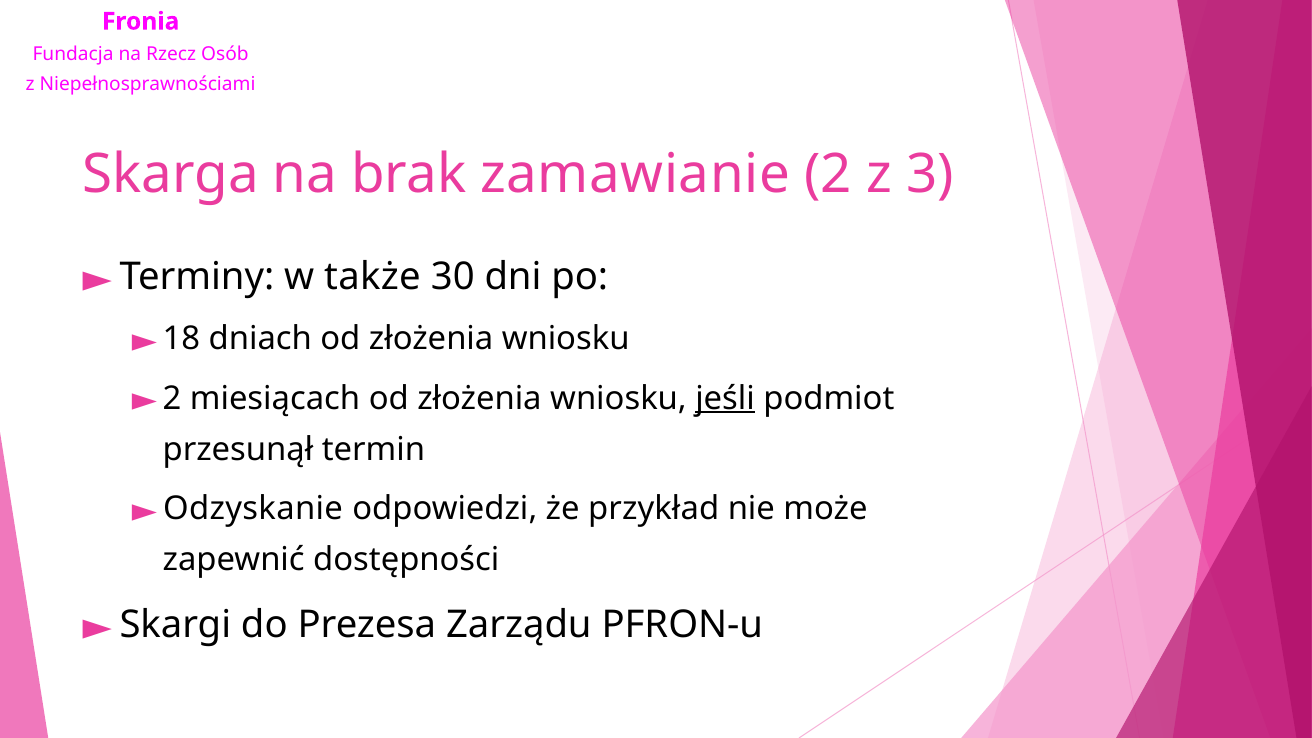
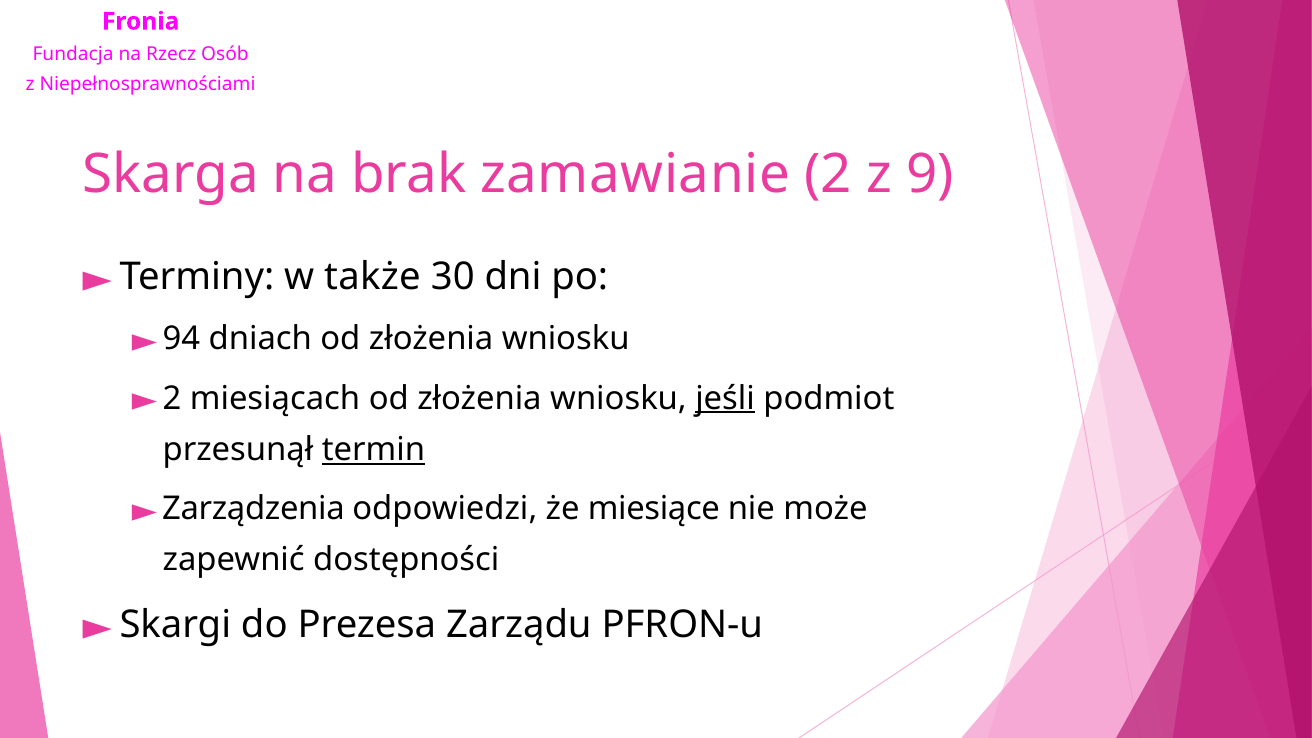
3: 3 -> 9
18: 18 -> 94
termin underline: none -> present
Odzyskanie: Odzyskanie -> Zarządzenia
przykład: przykład -> miesiące
